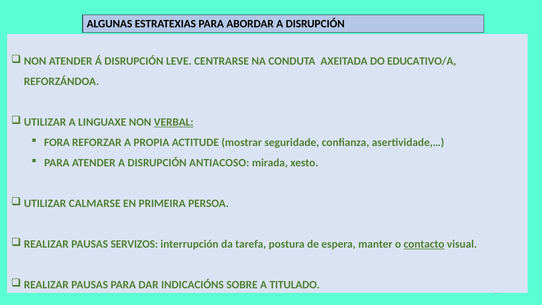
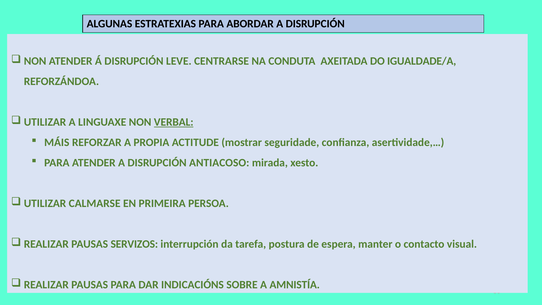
EDUCATIVO/A: EDUCATIVO/A -> IGUALDADE/A
FORA: FORA -> MÁIS
contacto underline: present -> none
TITULADO: TITULADO -> AMNISTÍA
